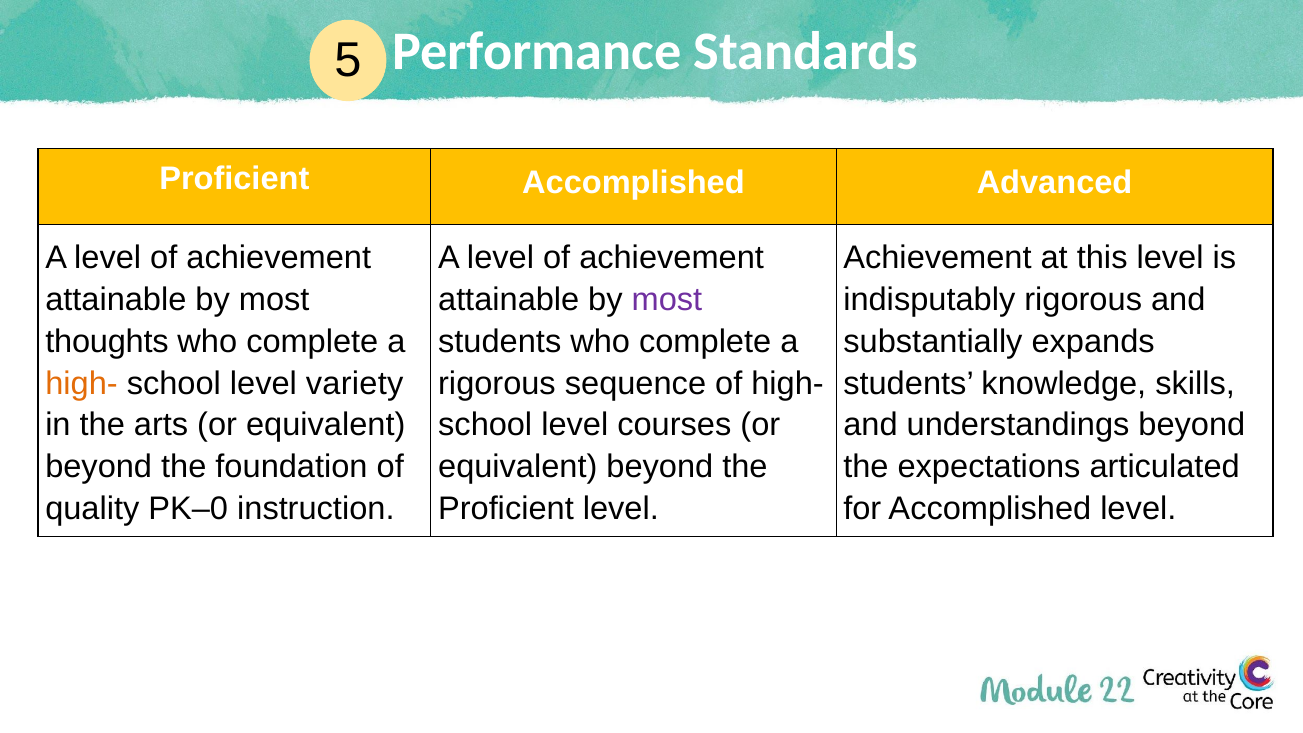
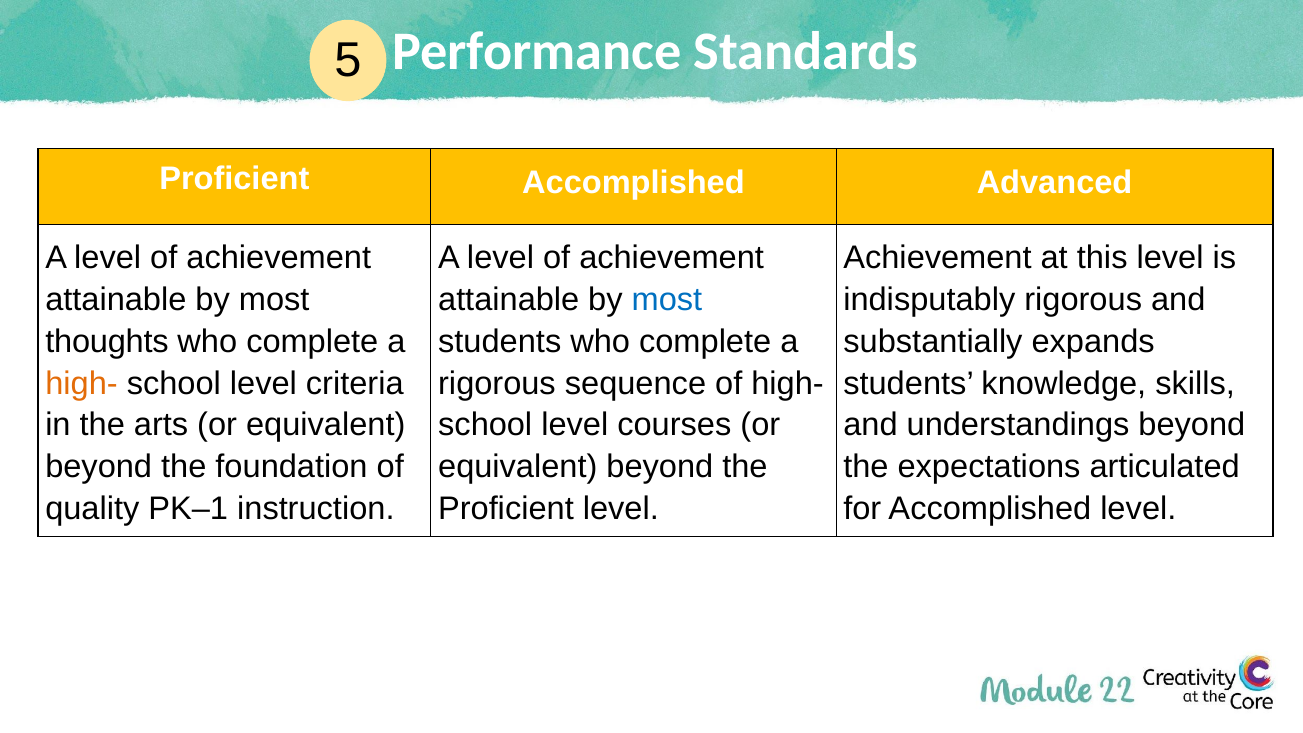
most at (667, 300) colour: purple -> blue
variety: variety -> criteria
PK–0: PK–0 -> PK–1
